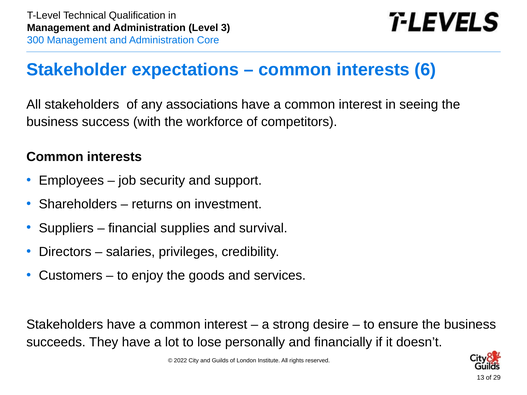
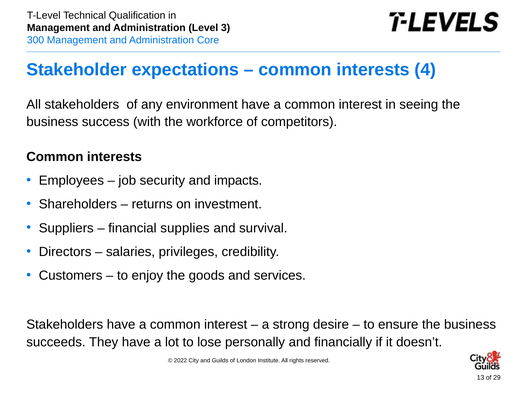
6: 6 -> 4
associations: associations -> environment
support: support -> impacts
